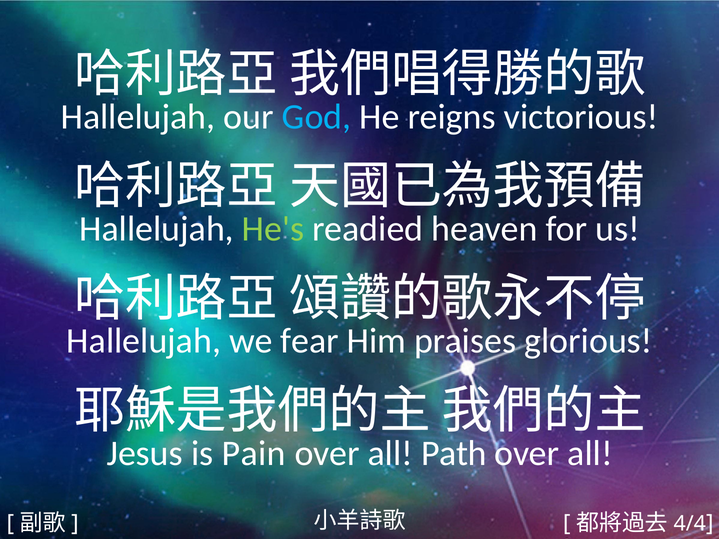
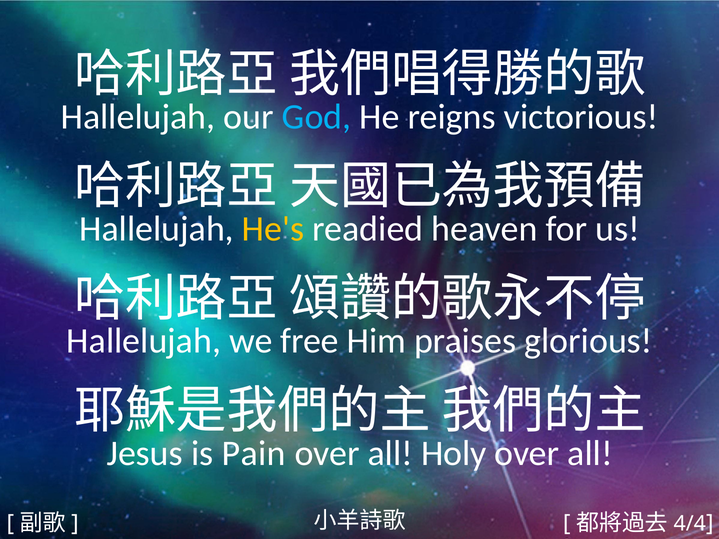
He's colour: light green -> yellow
fear: fear -> free
Path: Path -> Holy
